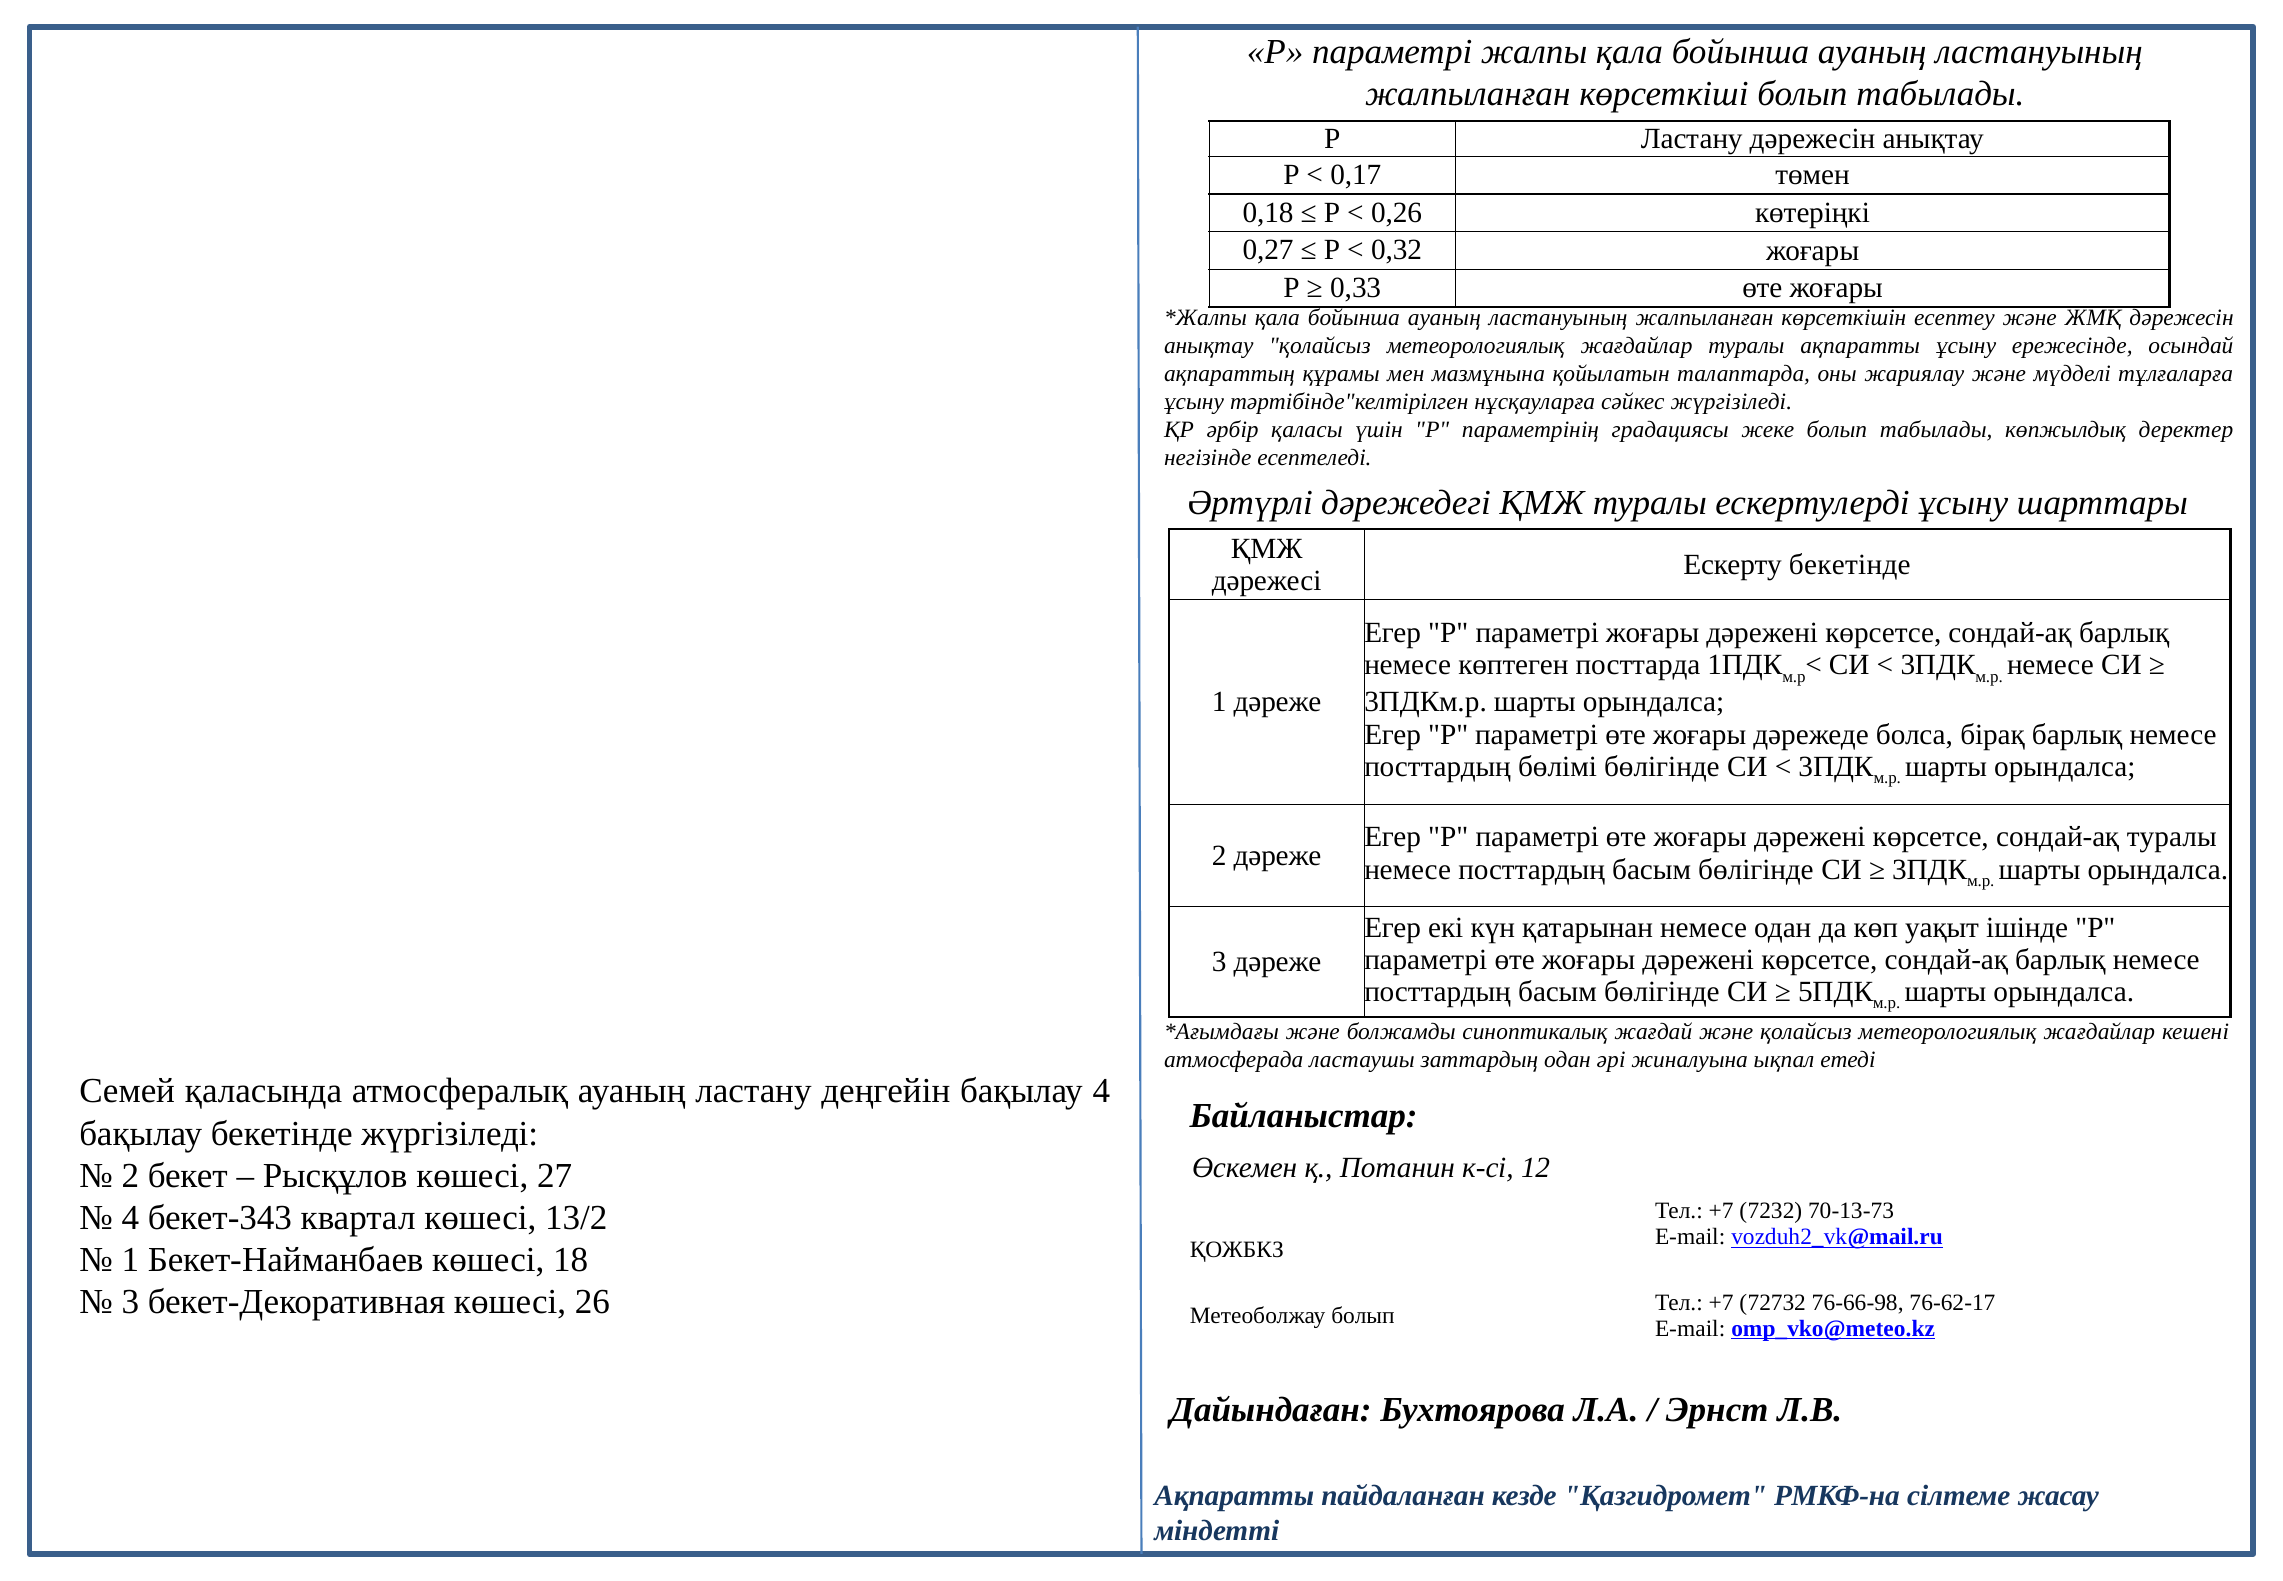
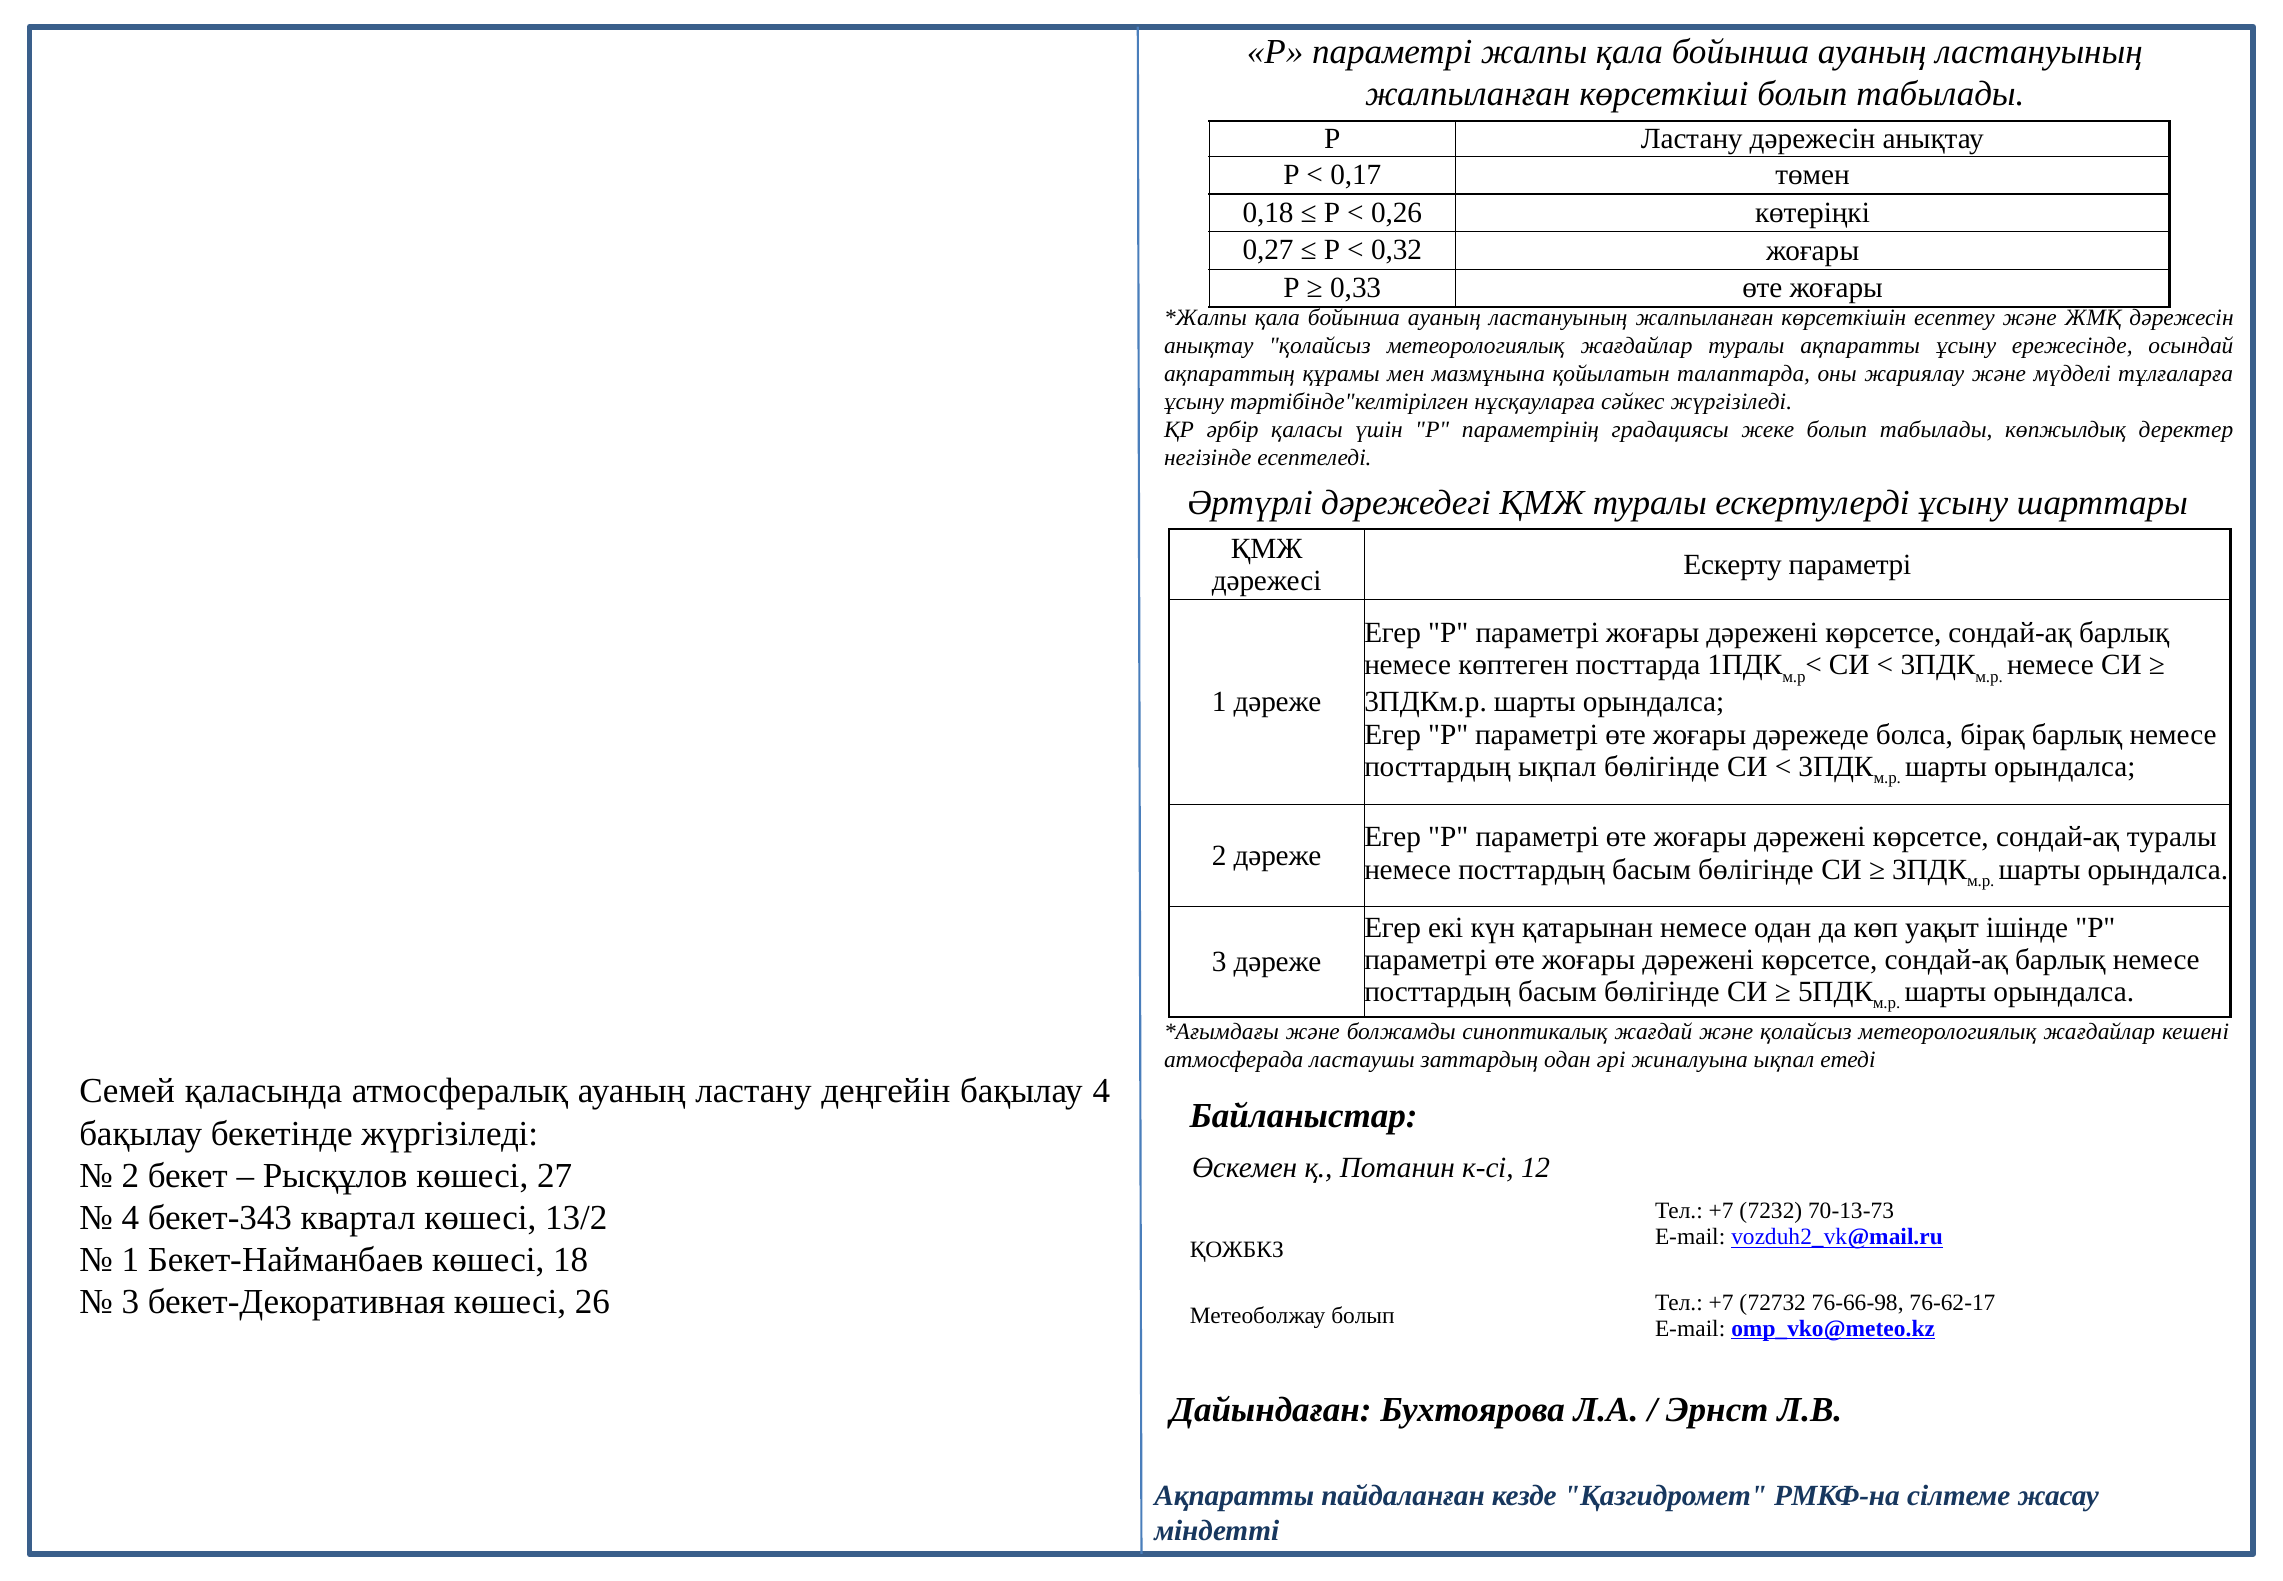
Ескерту бекетінде: бекетінде -> параметрі
посттардың бөлімі: бөлімі -> ықпал
